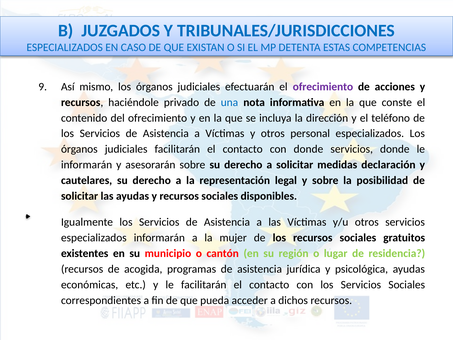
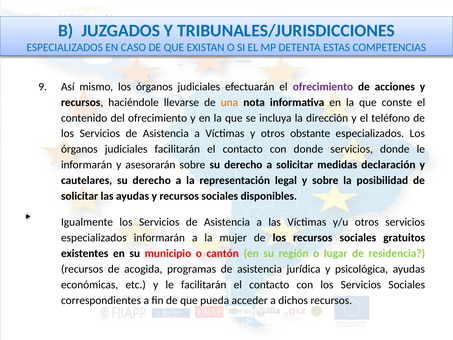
privado: privado -> llevarse
una colour: blue -> orange
personal: personal -> obstante
